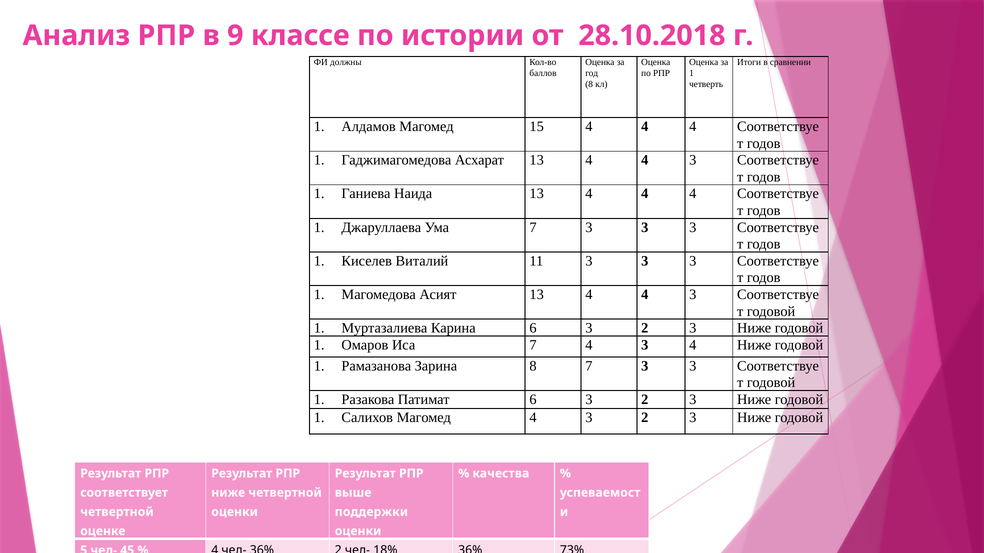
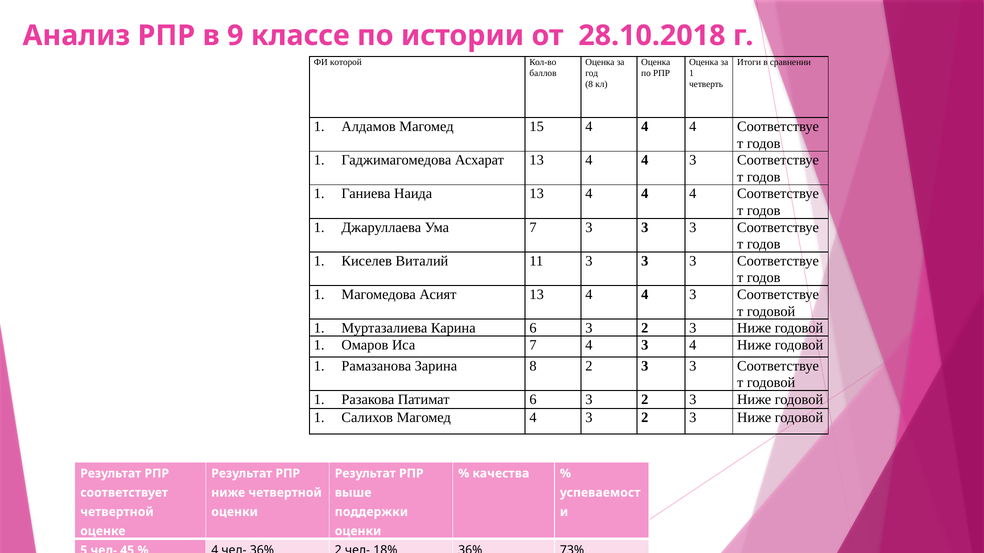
должны: должны -> которой
8 7: 7 -> 2
